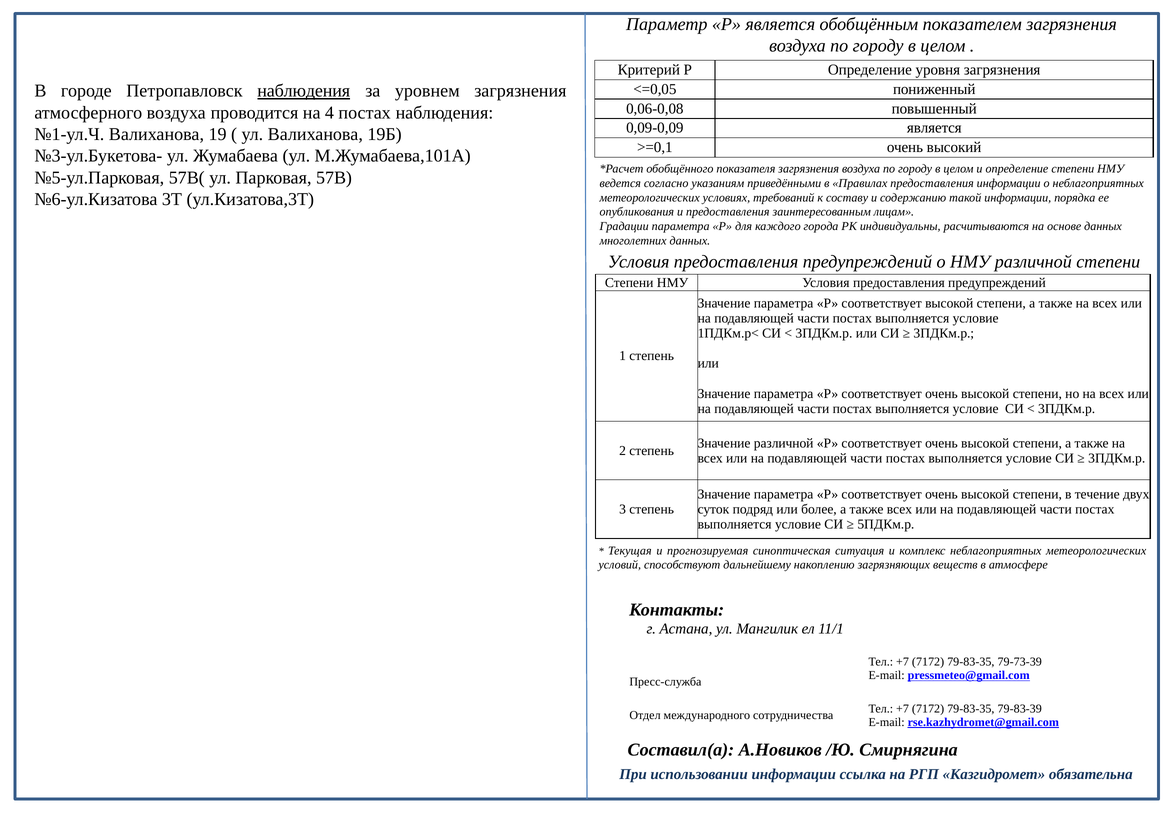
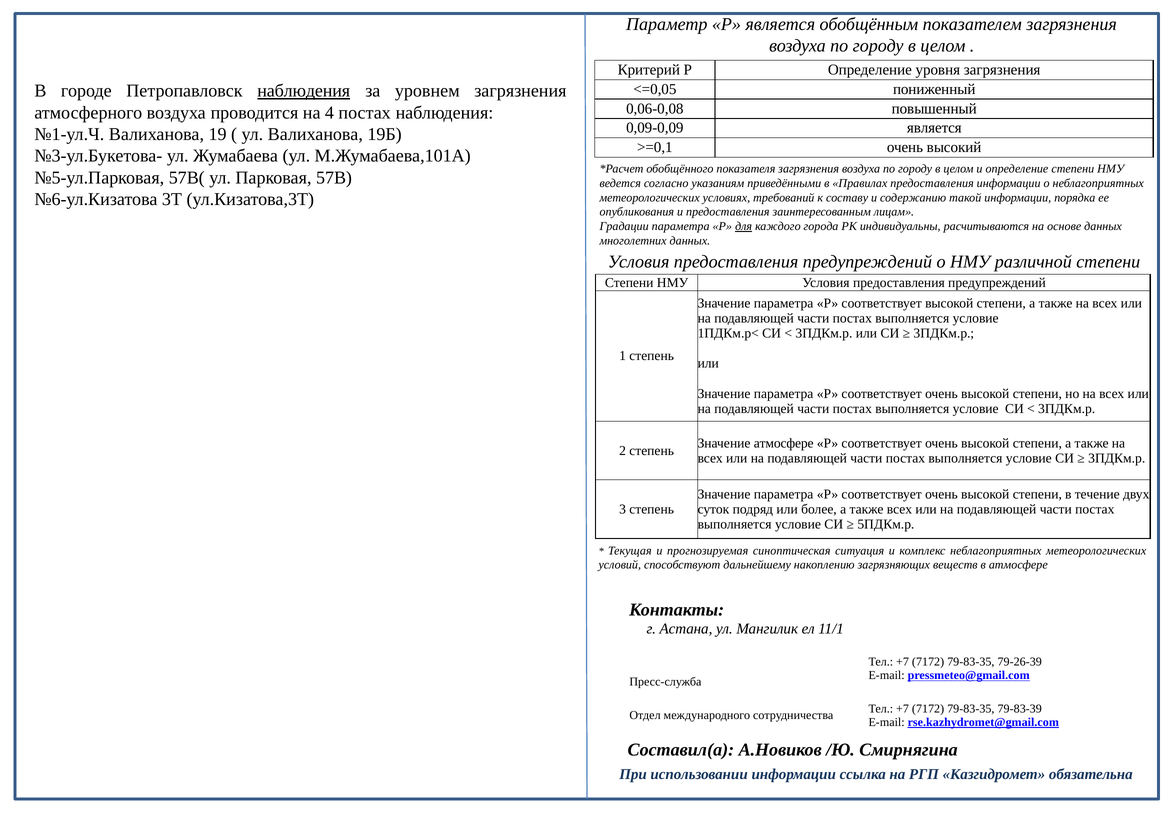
для underline: none -> present
Значение различной: различной -> атмосфере
79-73-39: 79-73-39 -> 79-26-39
